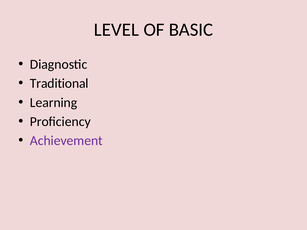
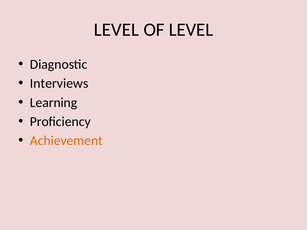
OF BASIC: BASIC -> LEVEL
Traditional: Traditional -> Interviews
Achievement colour: purple -> orange
